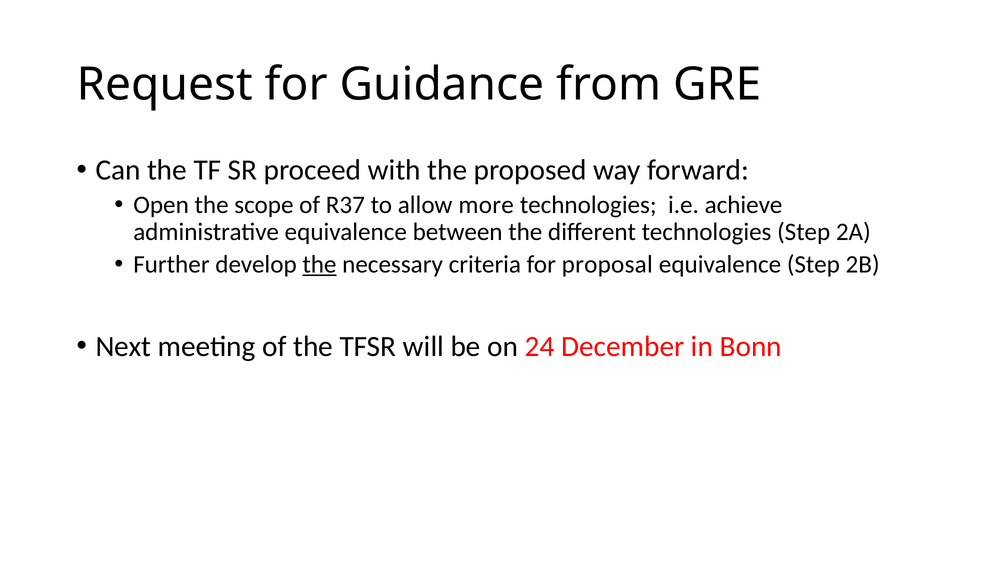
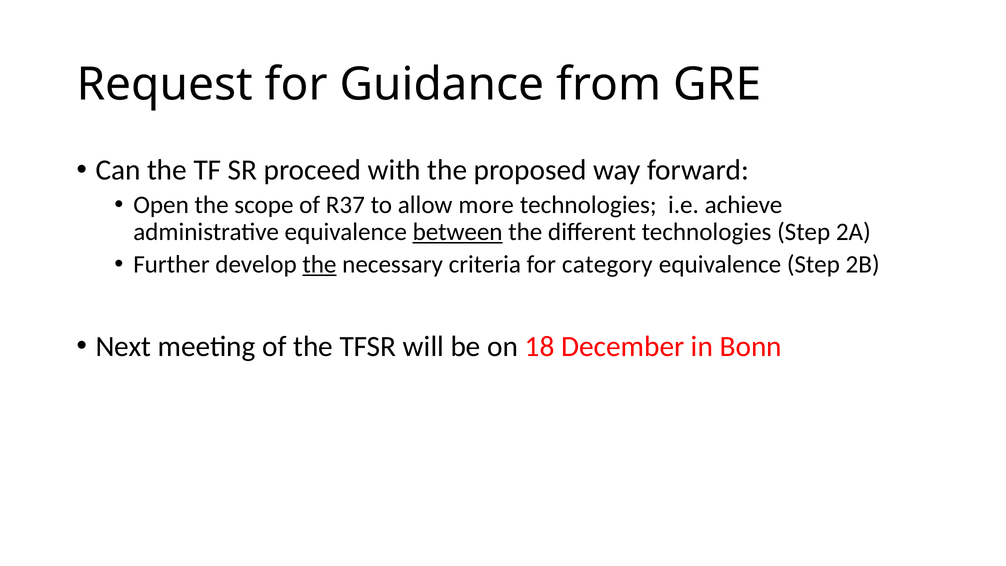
between underline: none -> present
proposal: proposal -> category
24: 24 -> 18
